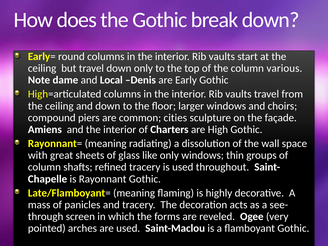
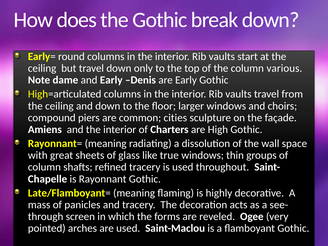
and Local: Local -> Early
like only: only -> true
